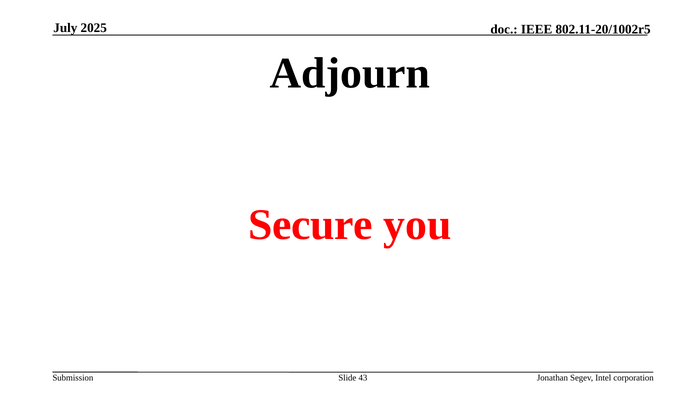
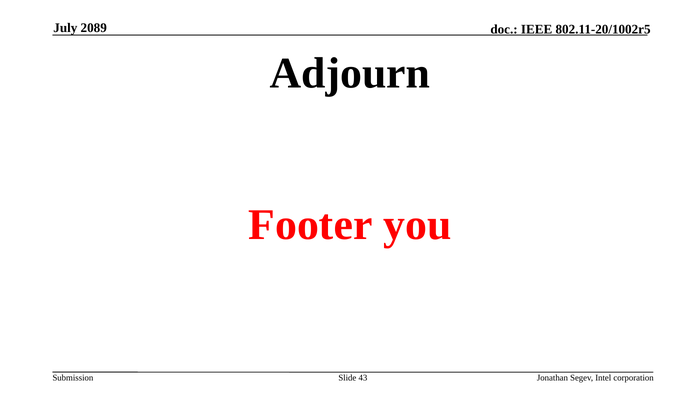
2025: 2025 -> 2089
Secure: Secure -> Footer
